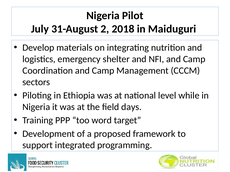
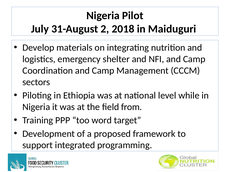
days: days -> from
